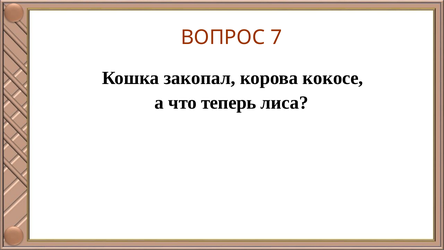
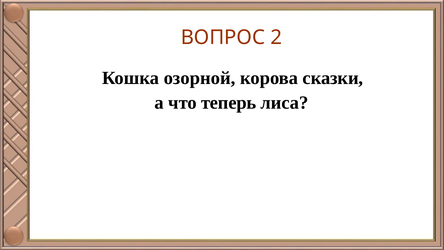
7: 7 -> 2
закопал: закопал -> озорной
кокосе: кокосе -> сказки
